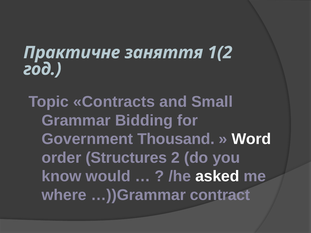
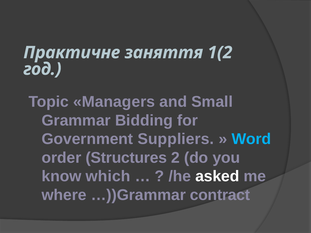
Contracts: Contracts -> Managers
Thousand: Thousand -> Suppliers
Word colour: white -> light blue
would: would -> which
